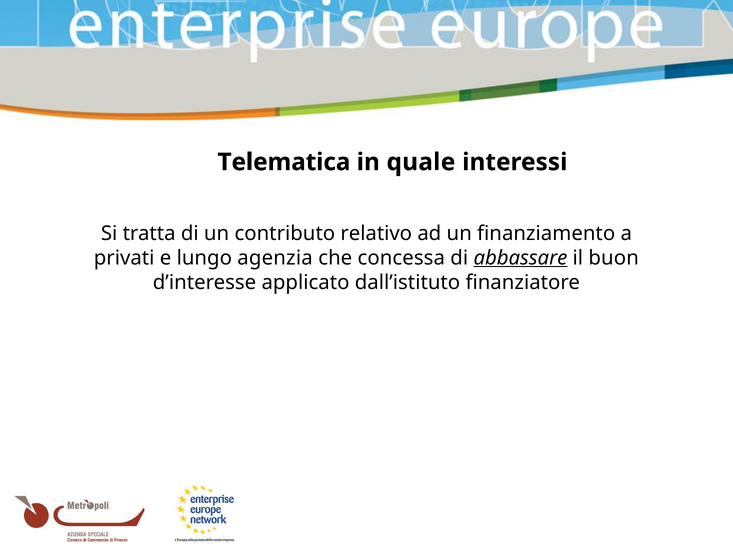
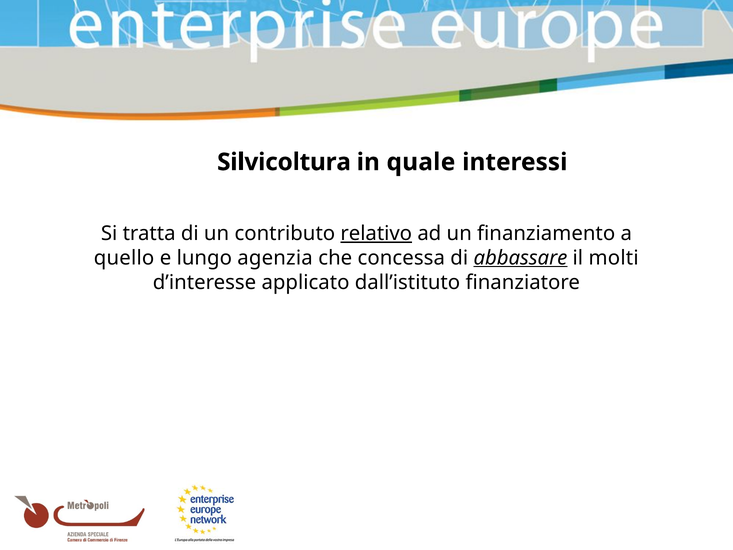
Telematica: Telematica -> Silvicoltura
relativo underline: none -> present
privati: privati -> quello
buon: buon -> molti
